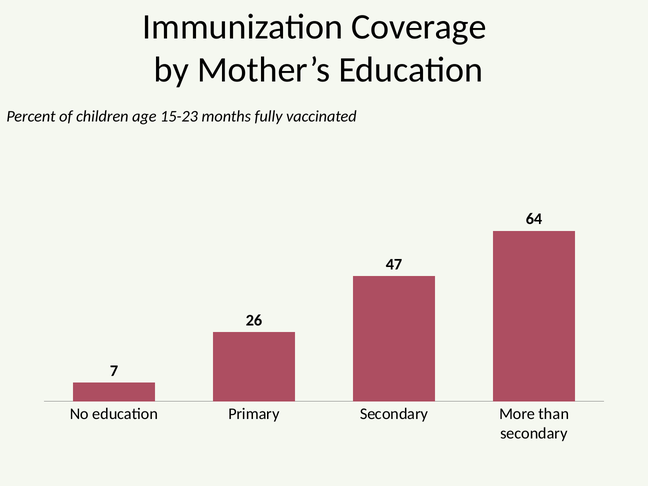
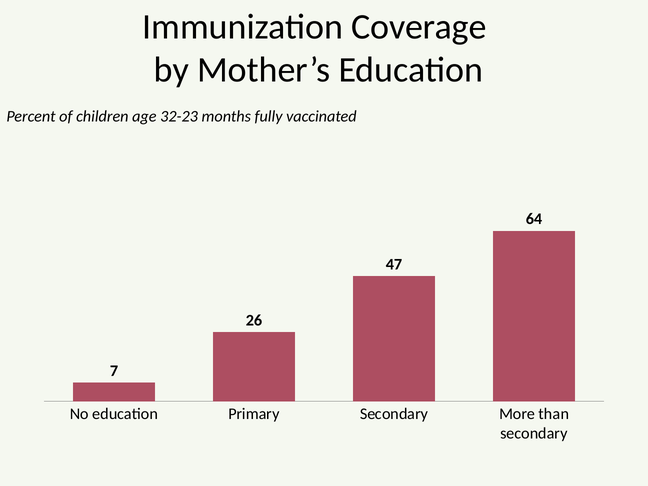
15-23: 15-23 -> 32-23
